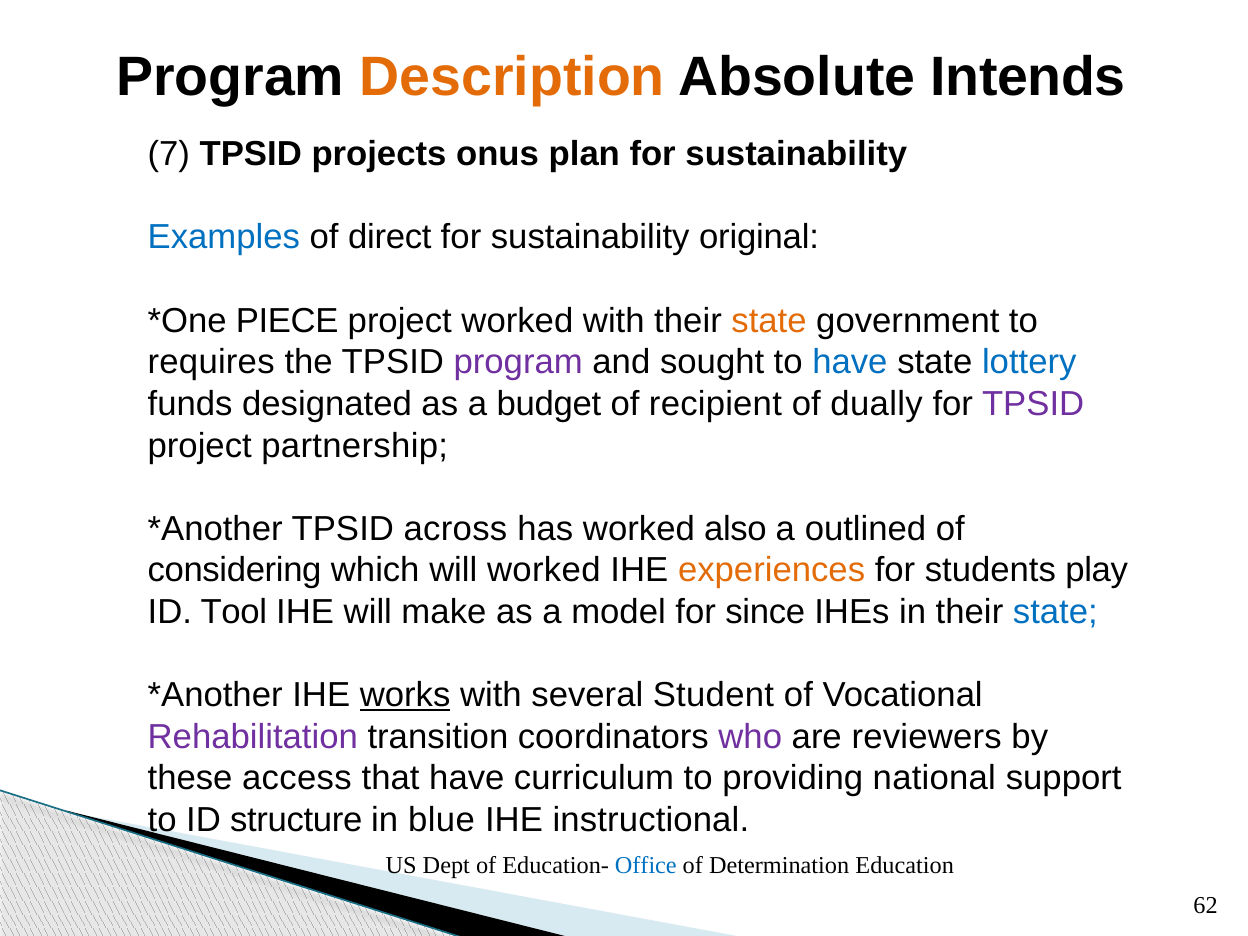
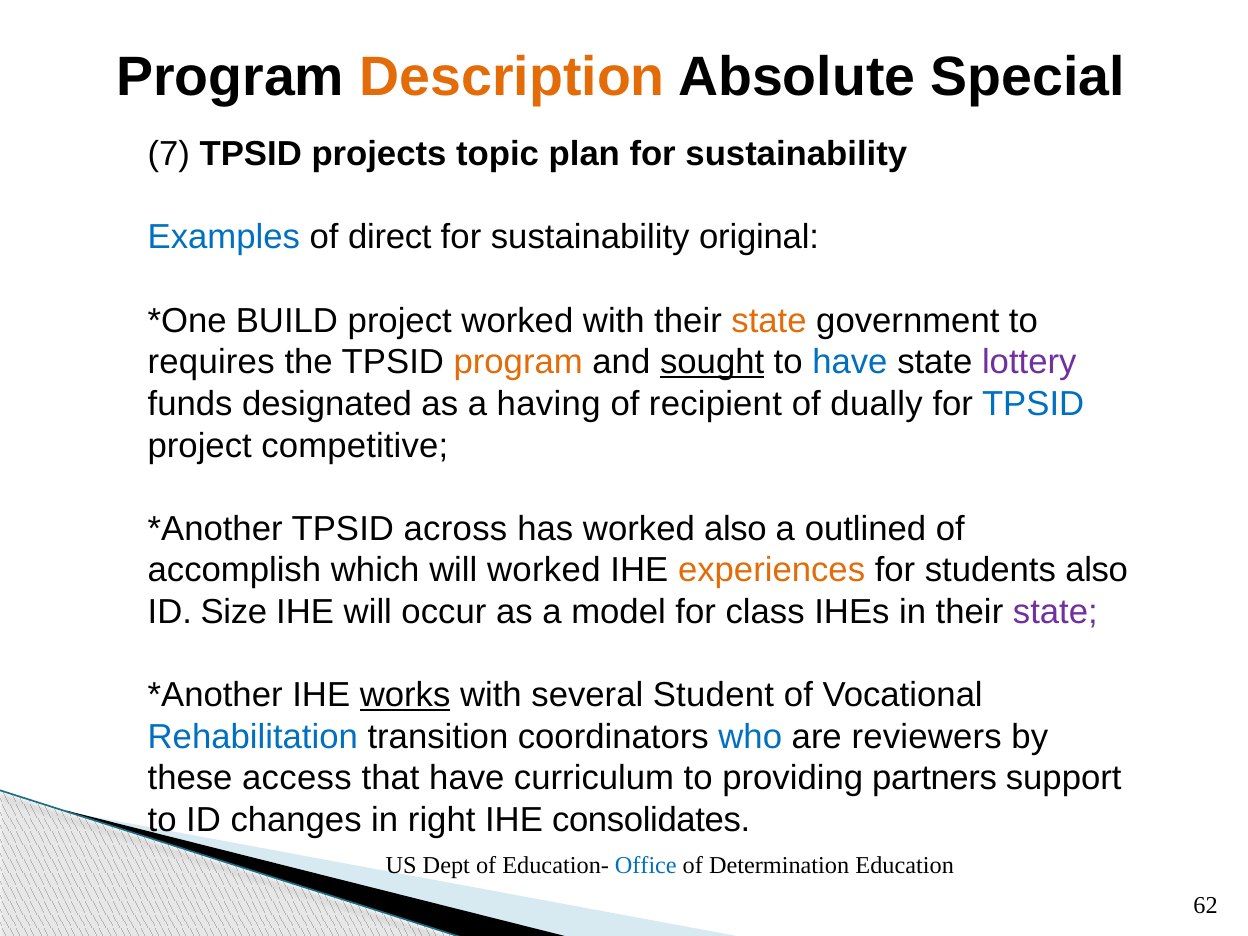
Intends: Intends -> Special
onus: onus -> topic
PIECE: PIECE -> BUILD
program at (518, 362) colour: purple -> orange
sought underline: none -> present
lottery colour: blue -> purple
budget: budget -> having
TPSID at (1033, 404) colour: purple -> blue
partnership: partnership -> competitive
considering: considering -> accomplish
students play: play -> also
Tool: Tool -> Size
make: make -> occur
since: since -> class
state at (1055, 612) colour: blue -> purple
Rehabilitation colour: purple -> blue
who colour: purple -> blue
national: national -> partners
structure: structure -> changes
blue: blue -> right
instructional: instructional -> consolidates
